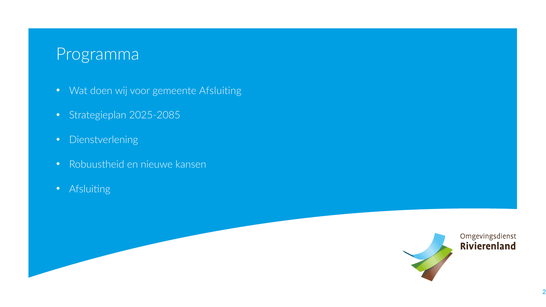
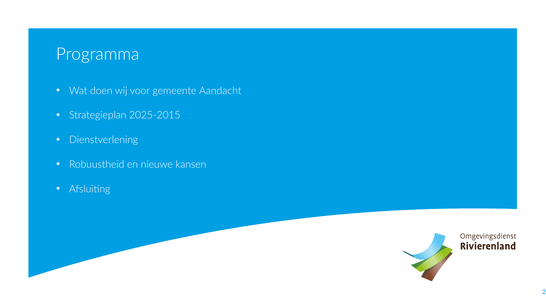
gemeente Afsluiting: Afsluiting -> Aandacht
2025-2085: 2025-2085 -> 2025-2015
